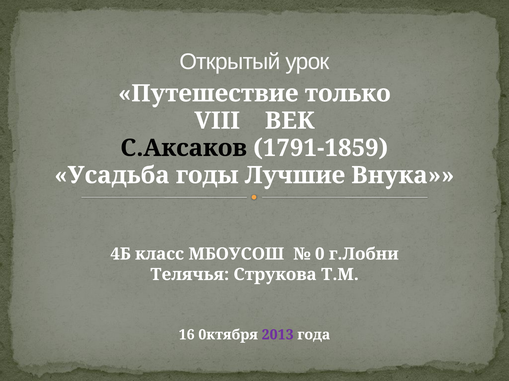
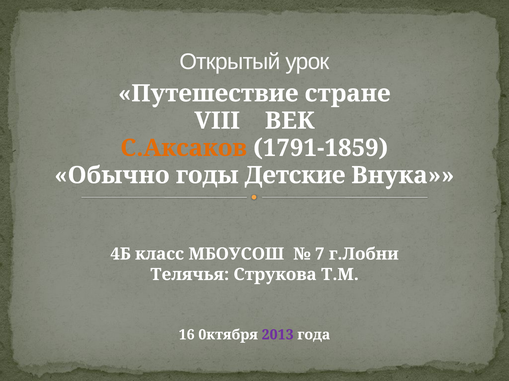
только: только -> стране
С.Аксаков colour: black -> orange
Усадьба: Усадьба -> Обычно
Лучшие: Лучшие -> Детские
0: 0 -> 7
